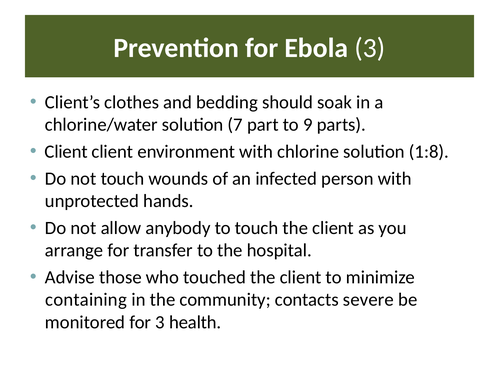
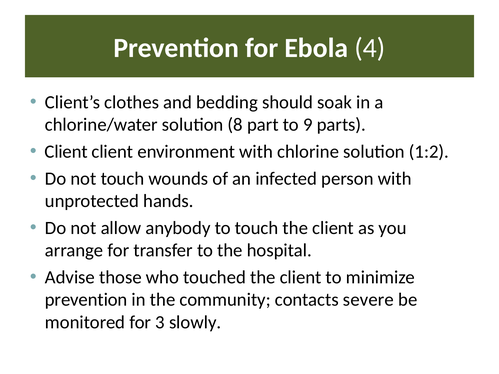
Ebola 3: 3 -> 4
7: 7 -> 8
1:8: 1:8 -> 1:2
containing at (86, 300): containing -> prevention
health: health -> slowly
